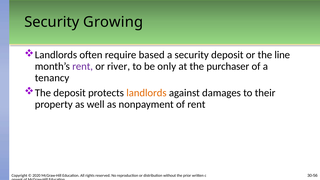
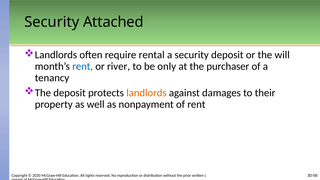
Growing: Growing -> Attached
based: based -> rental
line: line -> will
rent at (83, 66) colour: purple -> blue
